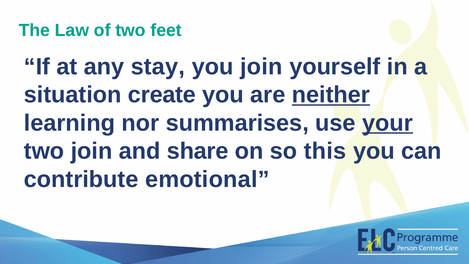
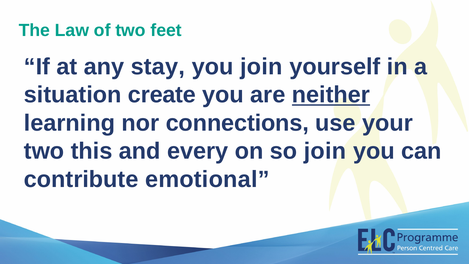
summarises: summarises -> connections
your underline: present -> none
two join: join -> this
share: share -> every
so this: this -> join
